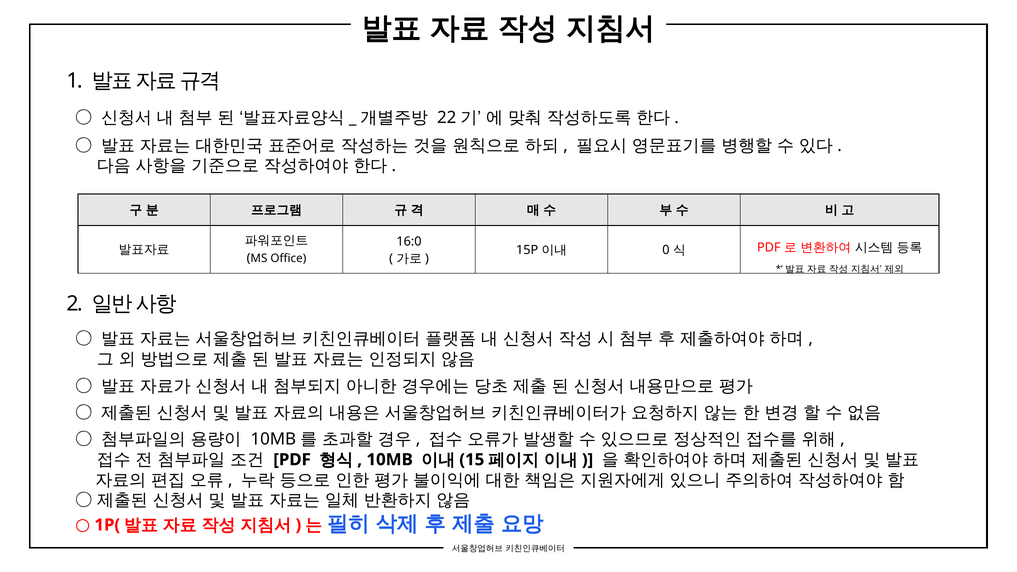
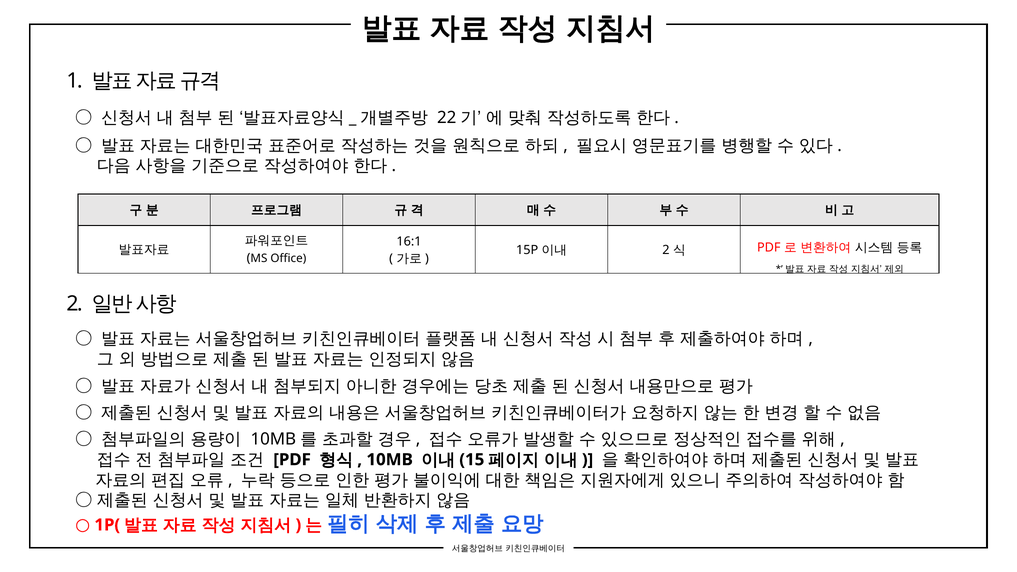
16:0: 16:0 -> 16:1
0 at (666, 250): 0 -> 2
